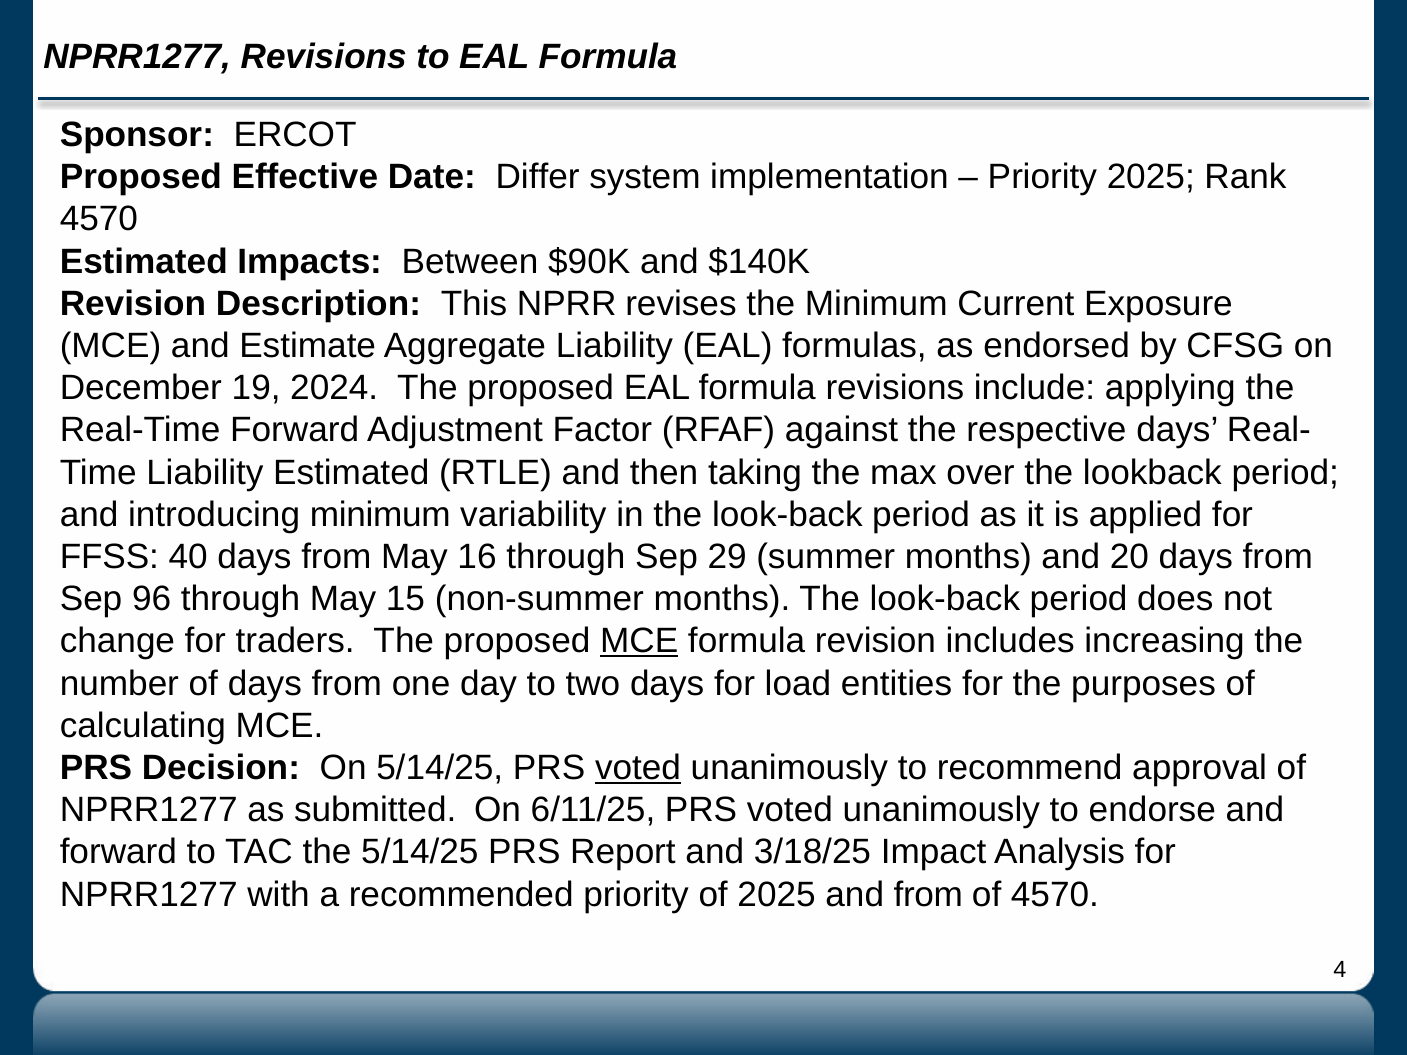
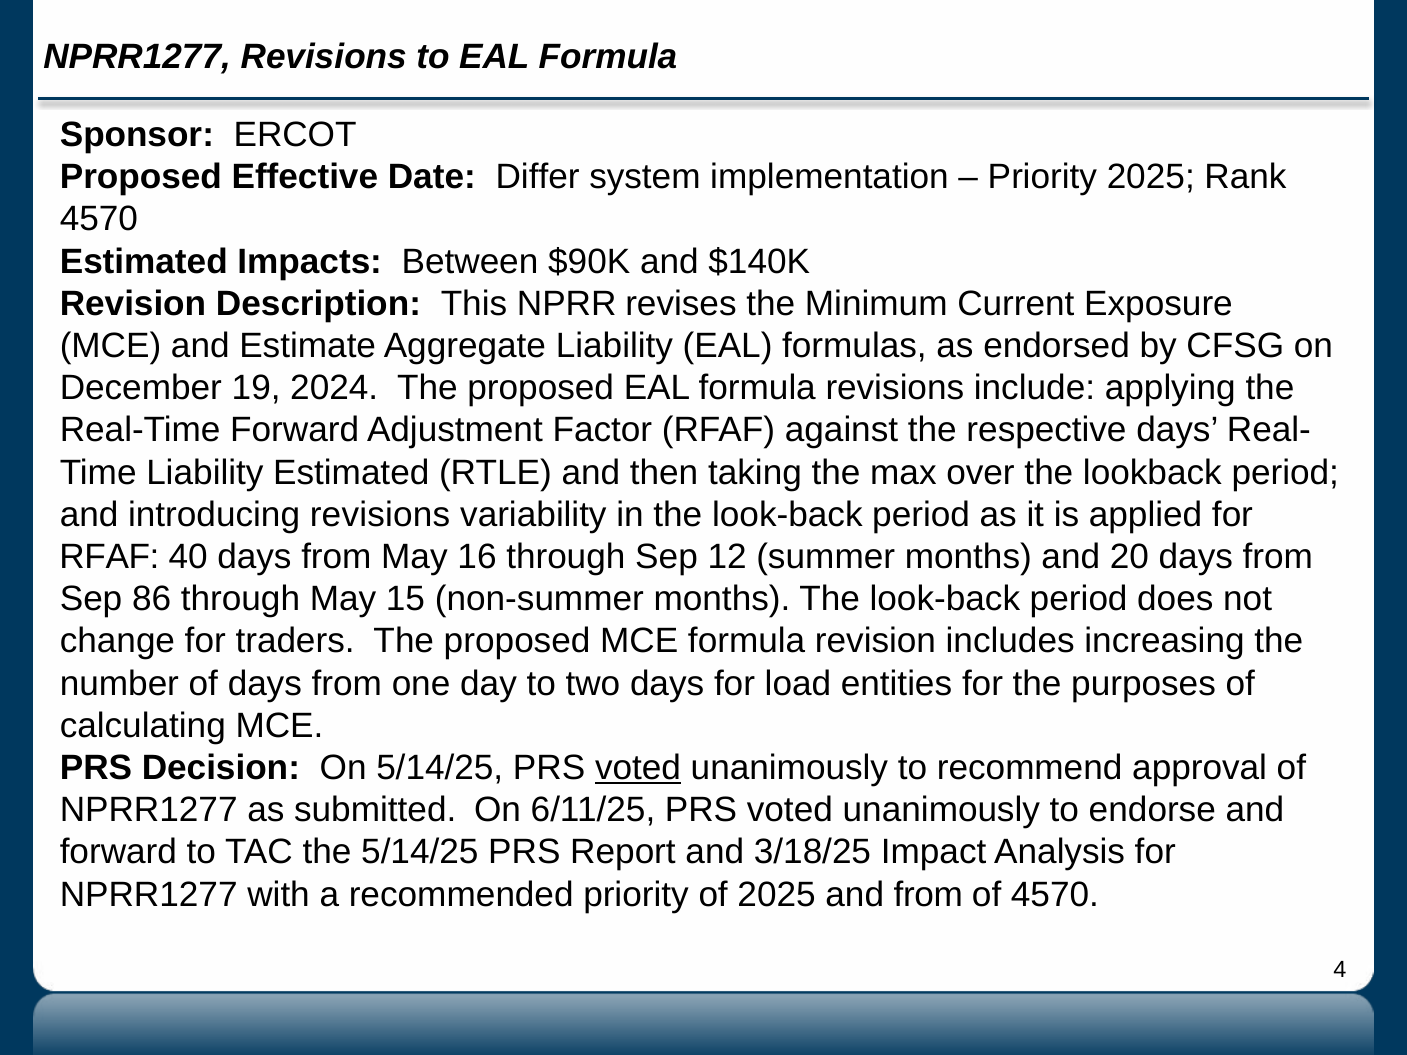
introducing minimum: minimum -> revisions
FFSS at (109, 557): FFSS -> RFAF
29: 29 -> 12
96: 96 -> 86
MCE at (639, 641) underline: present -> none
